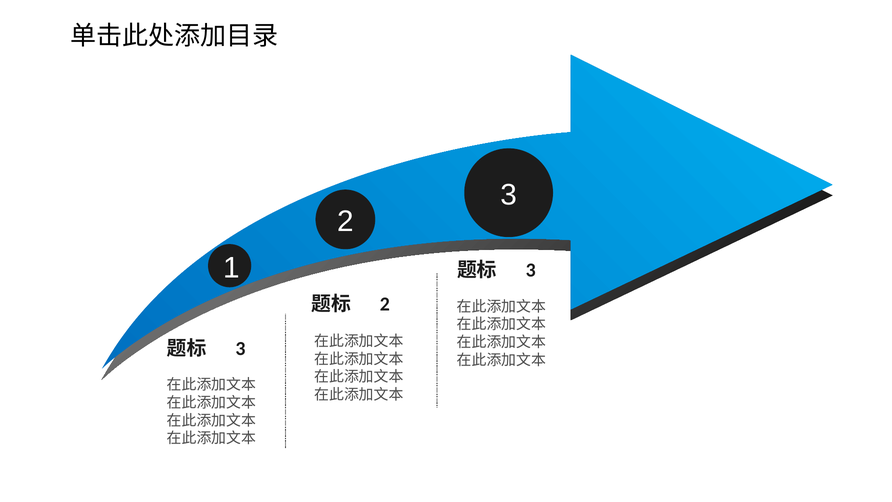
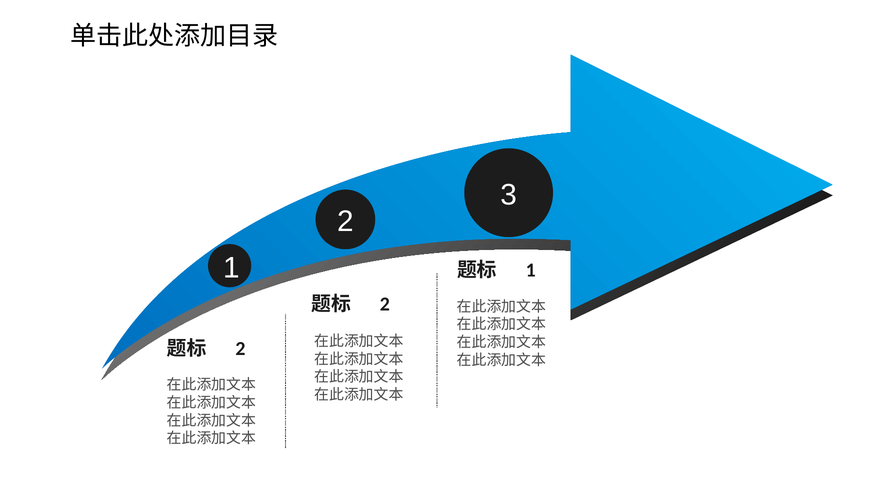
3 at (531, 270): 3 -> 1
3 at (240, 349): 3 -> 2
